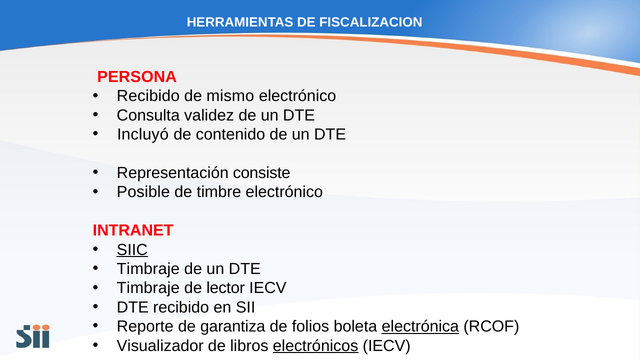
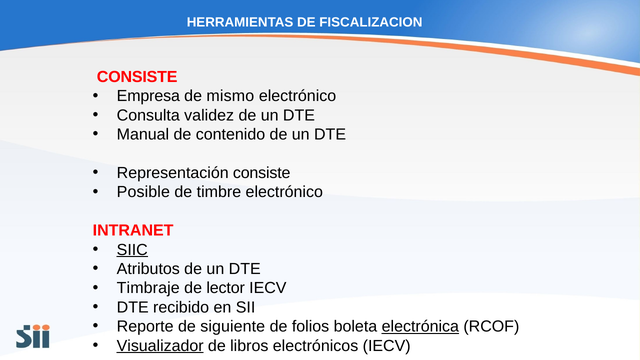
PERSONA at (137, 77): PERSONA -> CONSISTE
Recibido at (148, 96): Recibido -> Empresa
Incluyó: Incluyó -> Manual
Timbraje at (148, 269): Timbraje -> Atributos
garantiza: garantiza -> siguiente
Visualizador underline: none -> present
electrónicos underline: present -> none
